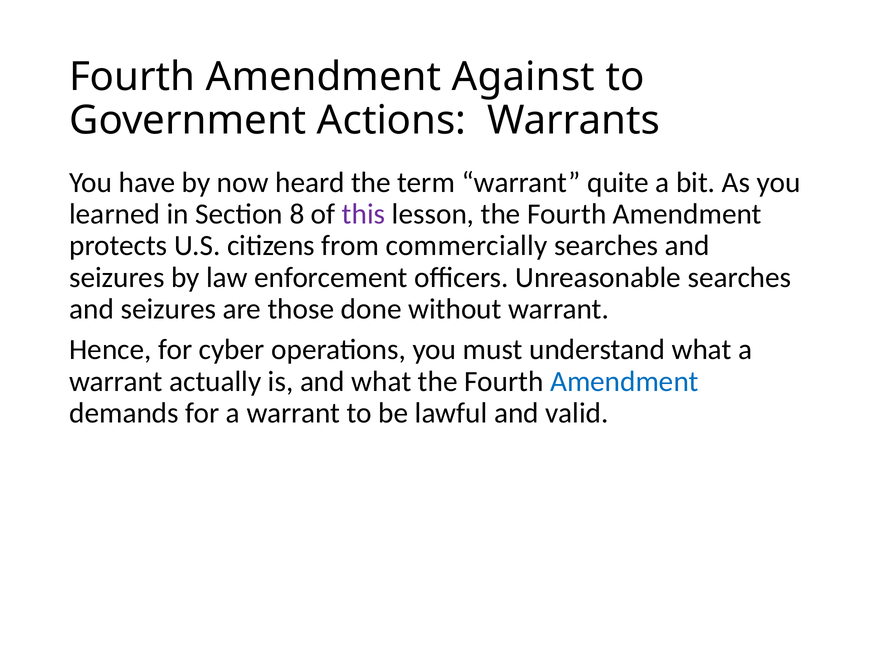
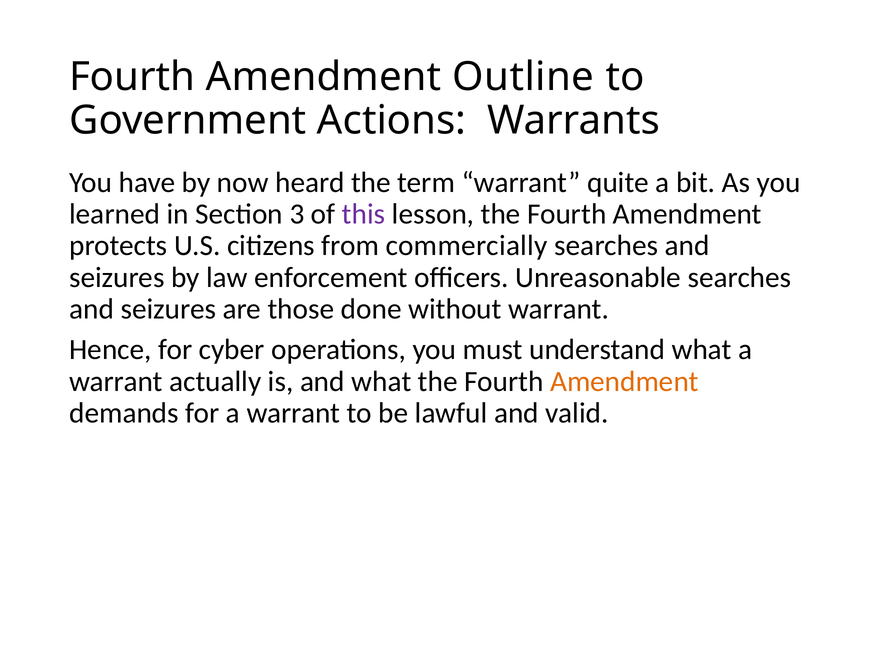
Against: Against -> Outline
8: 8 -> 3
Amendment at (624, 382) colour: blue -> orange
